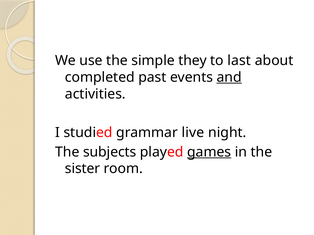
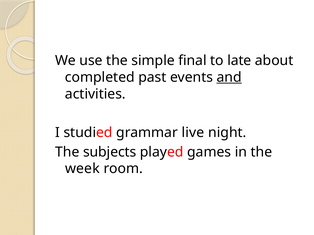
they: they -> final
last: last -> late
games underline: present -> none
sister: sister -> week
